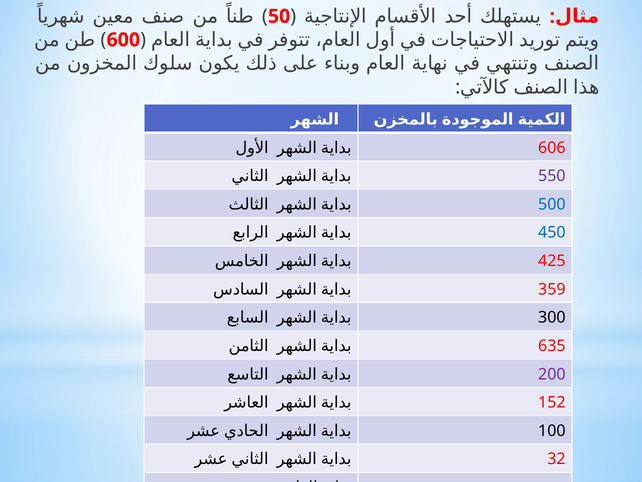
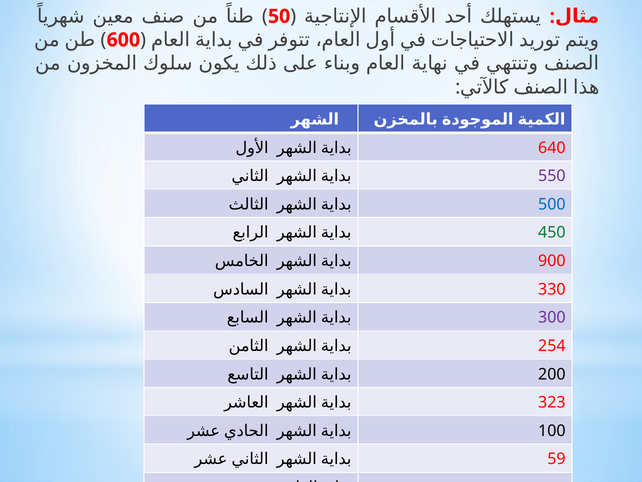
606: 606 -> 640
450 colour: blue -> green
425: 425 -> 900
359: 359 -> 330
300 colour: black -> purple
635: 635 -> 254
200 colour: purple -> black
152: 152 -> 323
32: 32 -> 59
